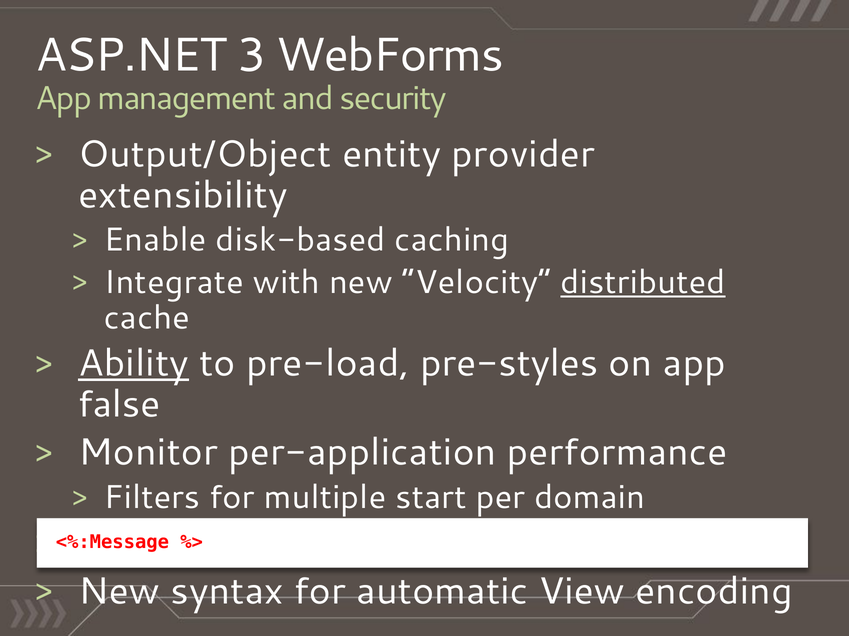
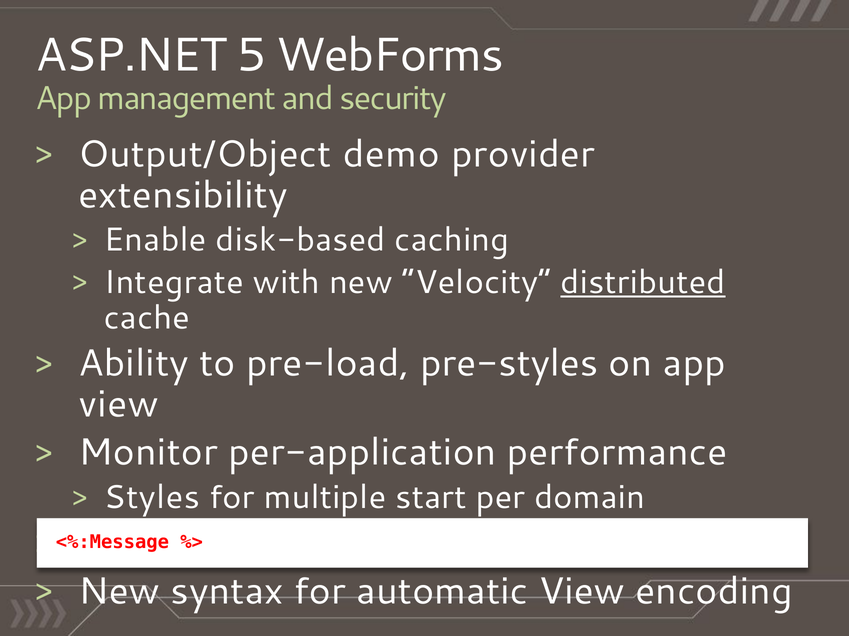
3: 3 -> 5
entity: entity -> demo
Ability underline: present -> none
false at (119, 405): false -> view
Filters: Filters -> Styles
